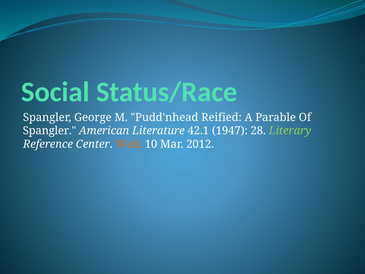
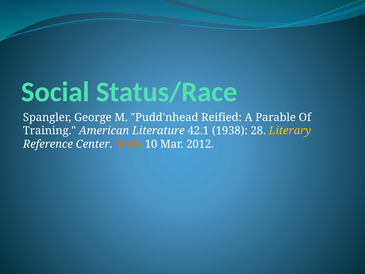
Spangler at (49, 131): Spangler -> Training
1947: 1947 -> 1938
Literary colour: light green -> yellow
